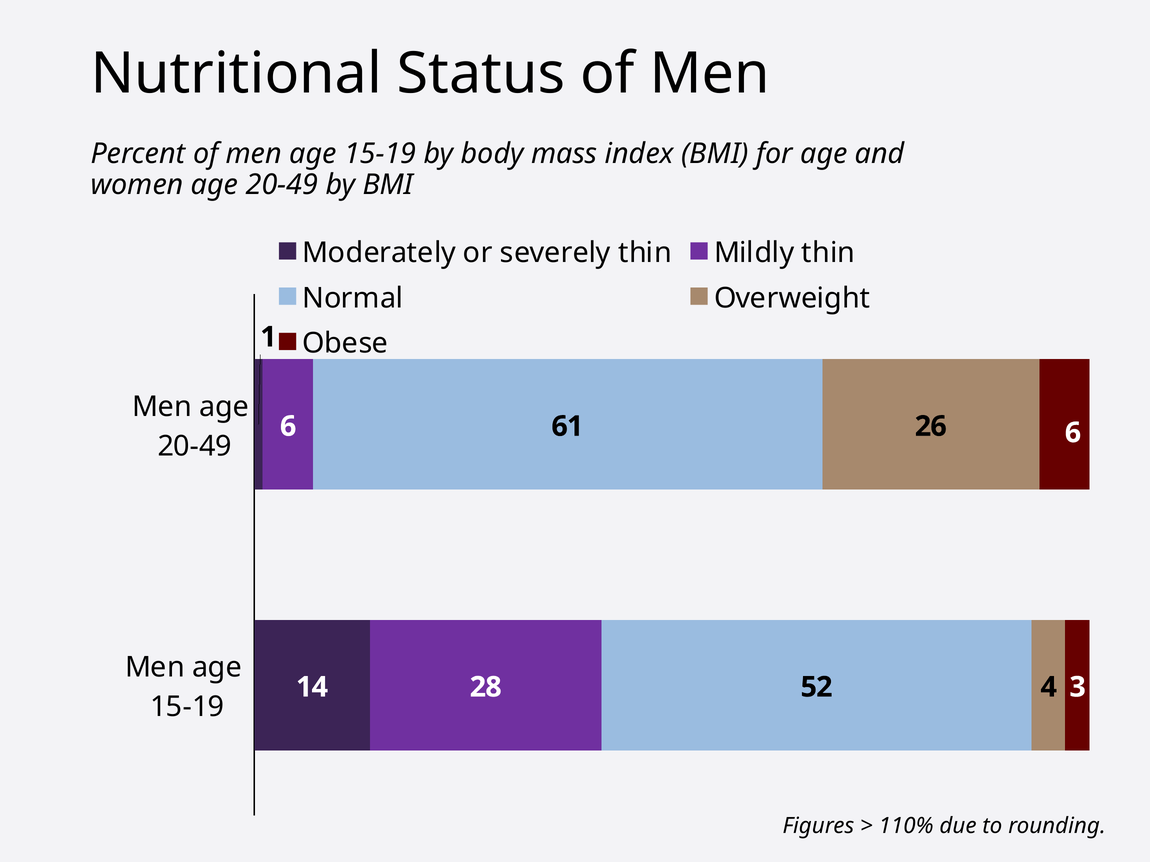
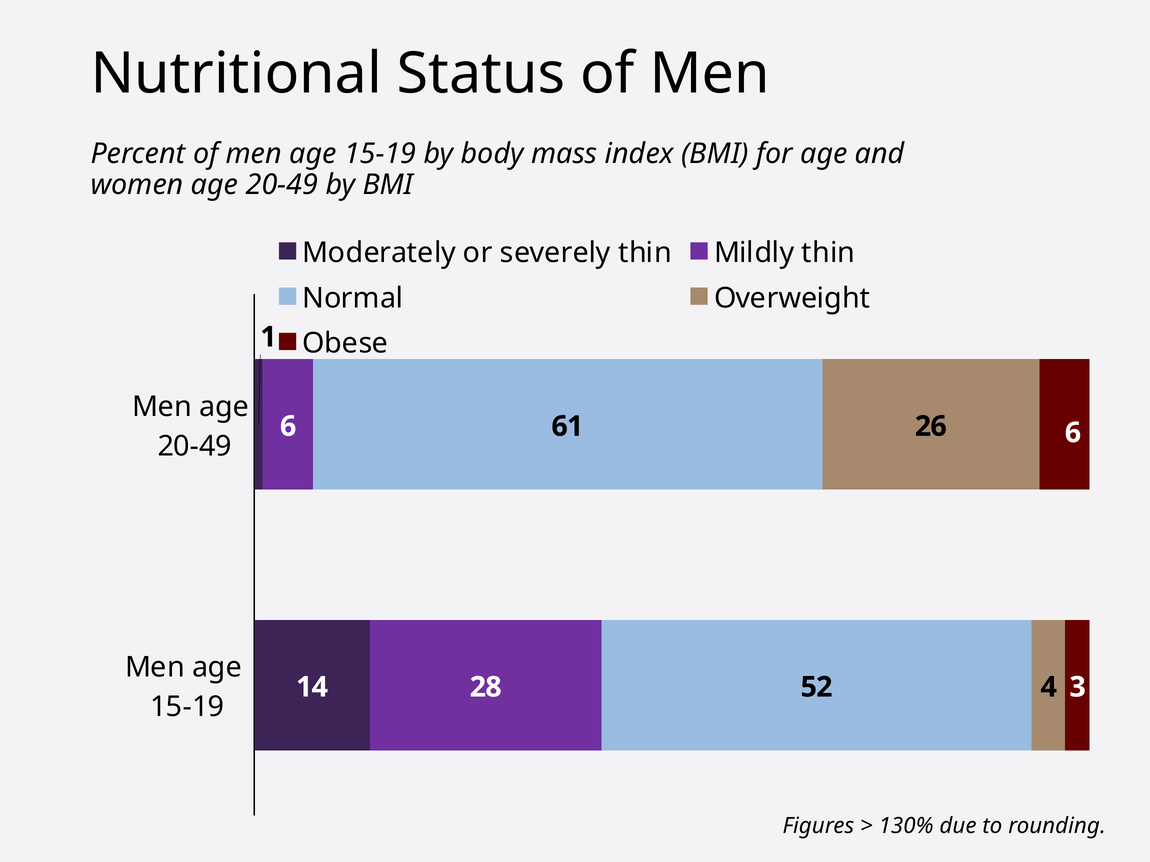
110%: 110% -> 130%
